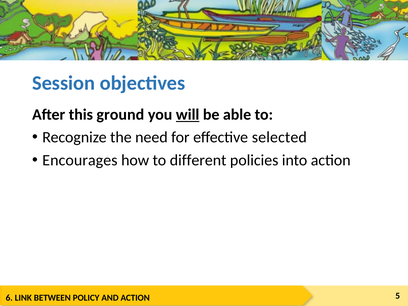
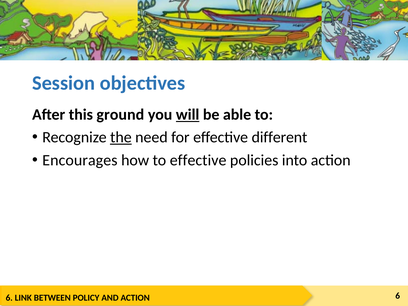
the underline: none -> present
selected: selected -> different
to different: different -> effective
ACTION 5: 5 -> 6
